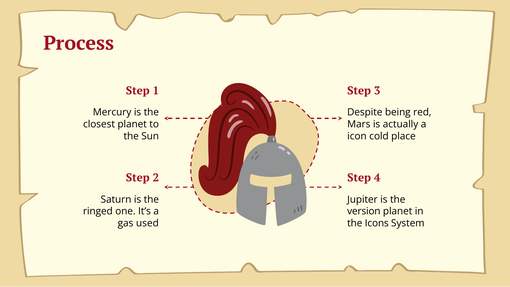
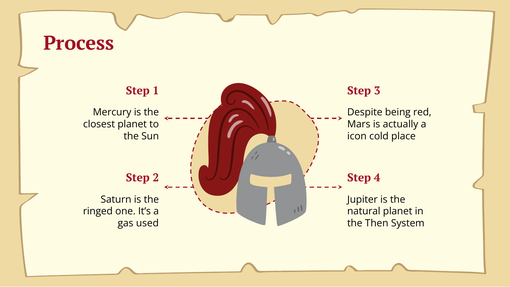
version: version -> natural
Icons: Icons -> Then
